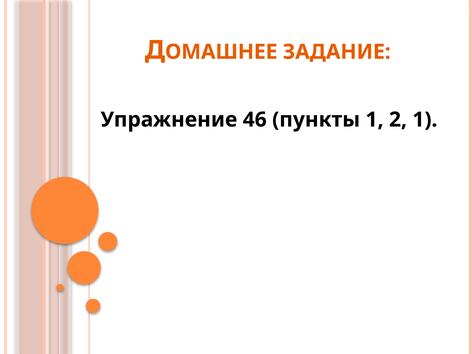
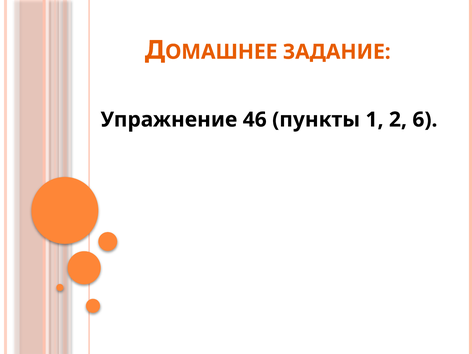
2 1: 1 -> 6
